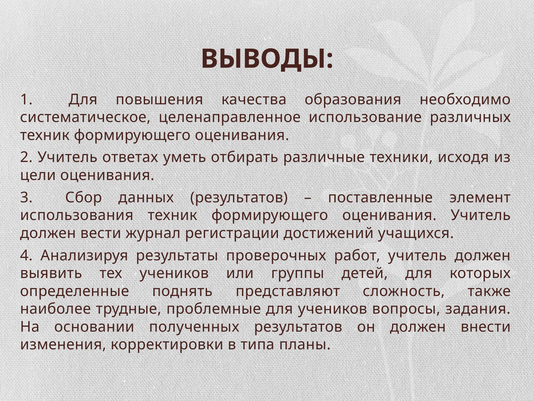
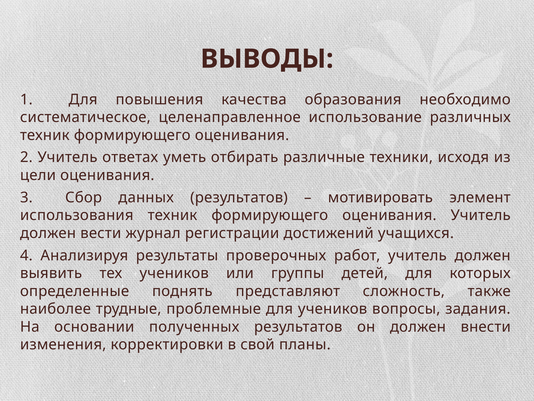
поставленные: поставленные -> мотивировать
типа: типа -> свой
